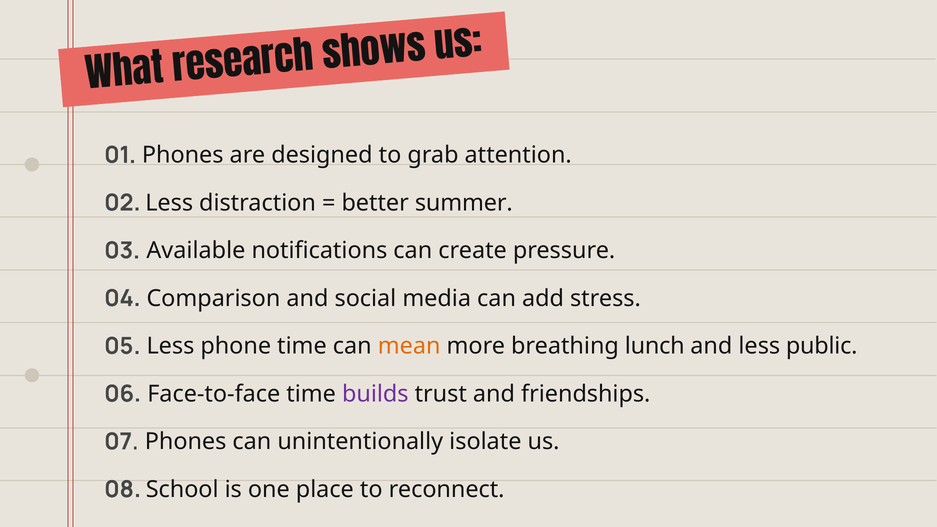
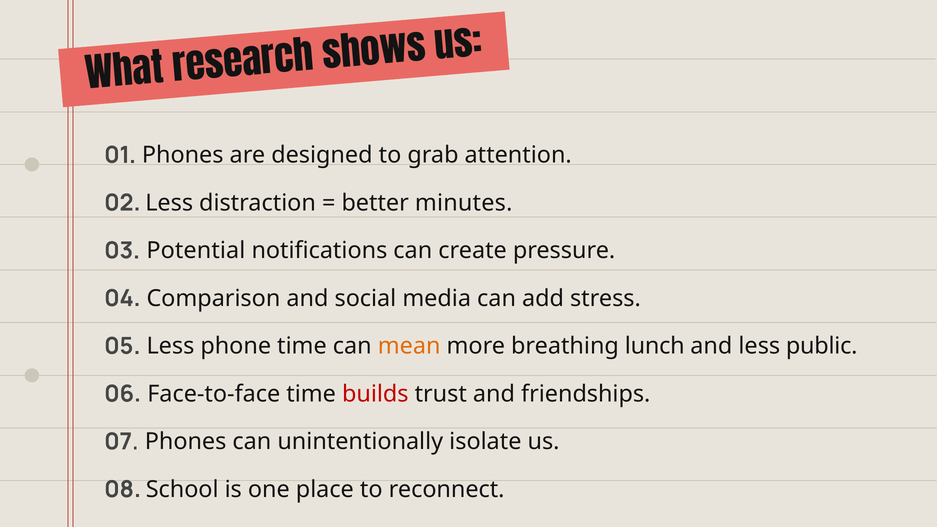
summer: summer -> minutes
Available: Available -> Potential
builds colour: purple -> red
